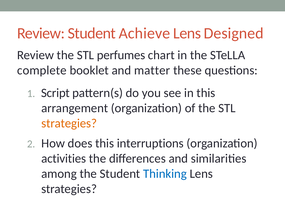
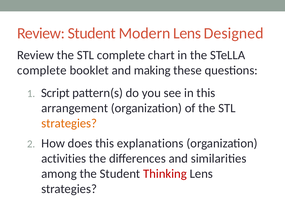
Achieve: Achieve -> Modern
STL perfumes: perfumes -> complete
matter: matter -> making
interruptions: interruptions -> explanations
Thinking colour: blue -> red
